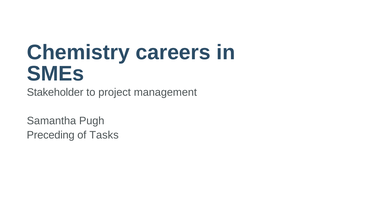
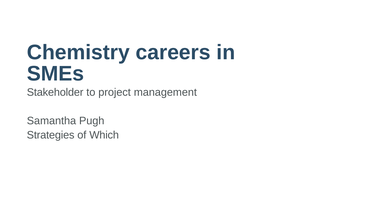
Preceding: Preceding -> Strategies
Tasks: Tasks -> Which
